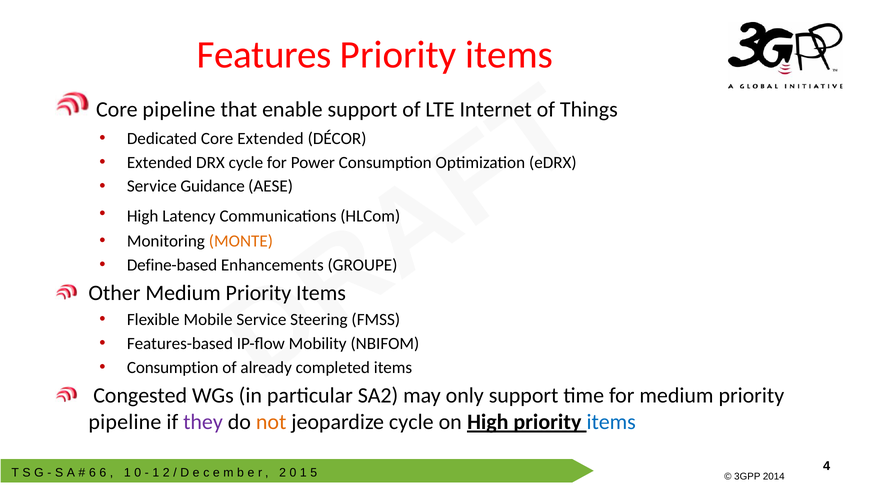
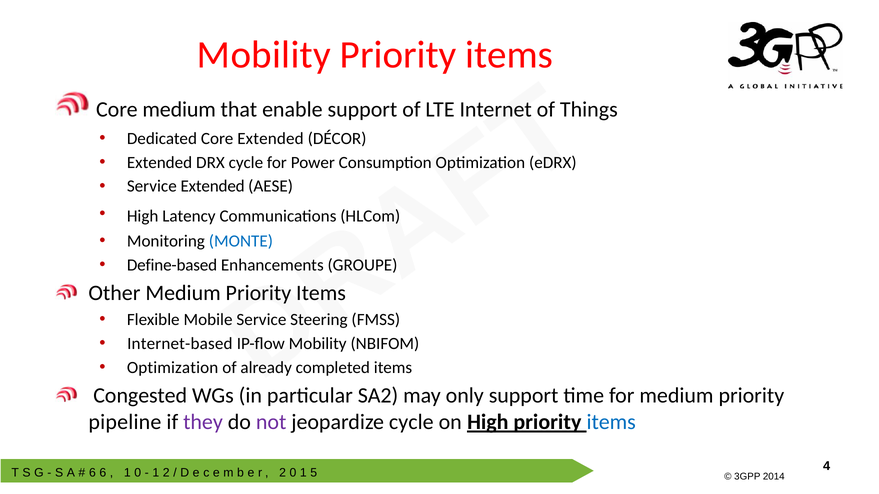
Features at (264, 55): Features -> Mobility
Core pipeline: pipeline -> medium
Service Guidance: Guidance -> Extended
MONTE colour: orange -> blue
Features-based: Features-based -> Internet-based
Consumption at (173, 368): Consumption -> Optimization
not colour: orange -> purple
